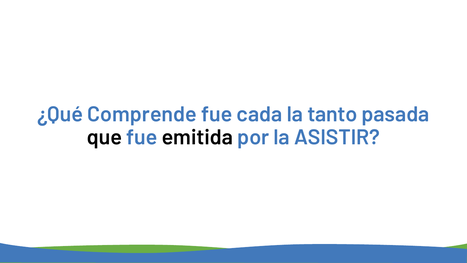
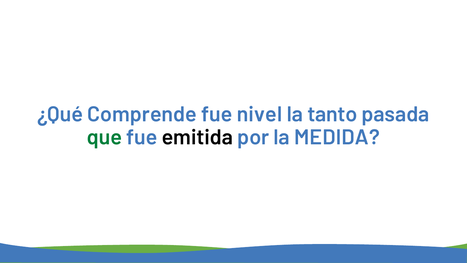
cada: cada -> nivel
que colour: black -> green
ASISTIR: ASISTIR -> MEDIDA
